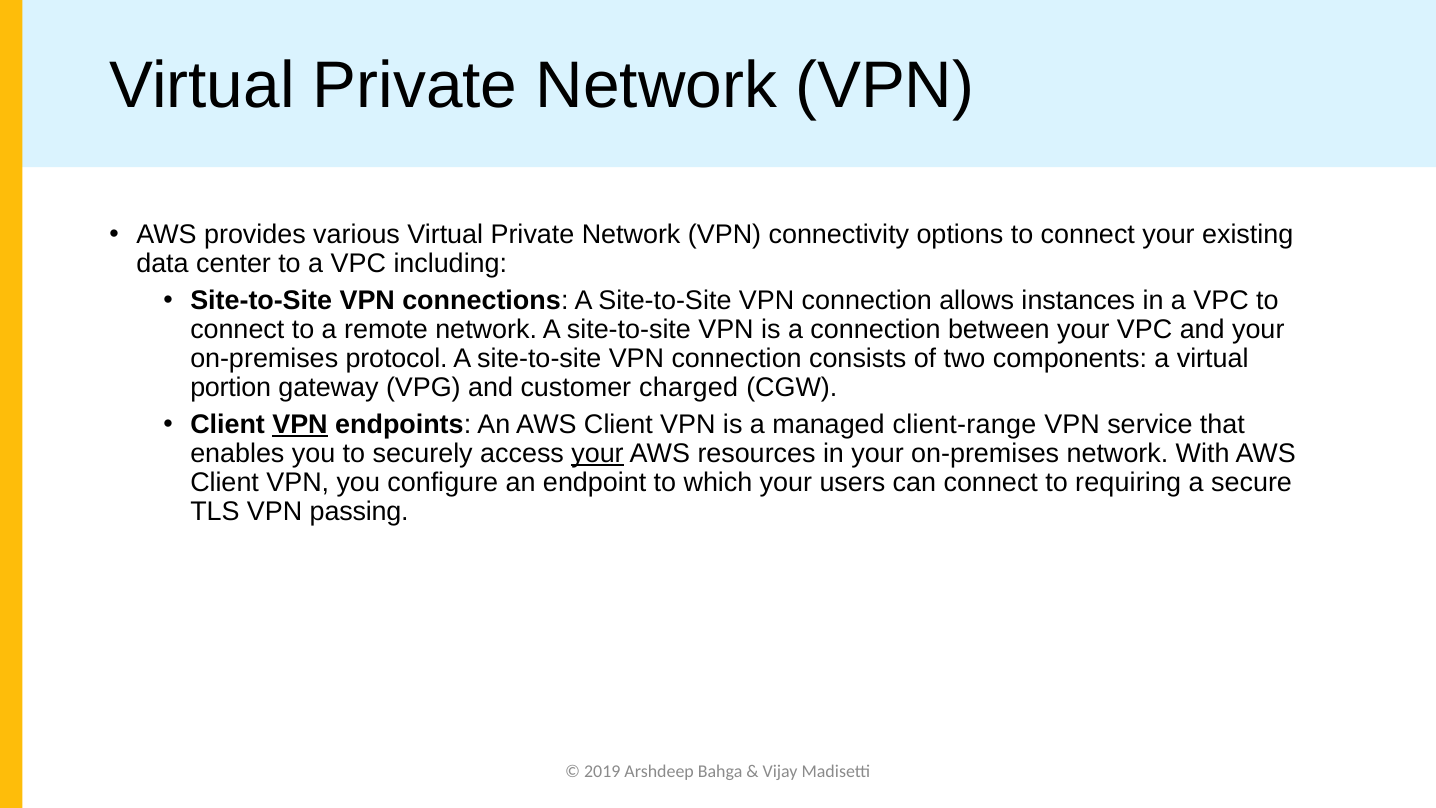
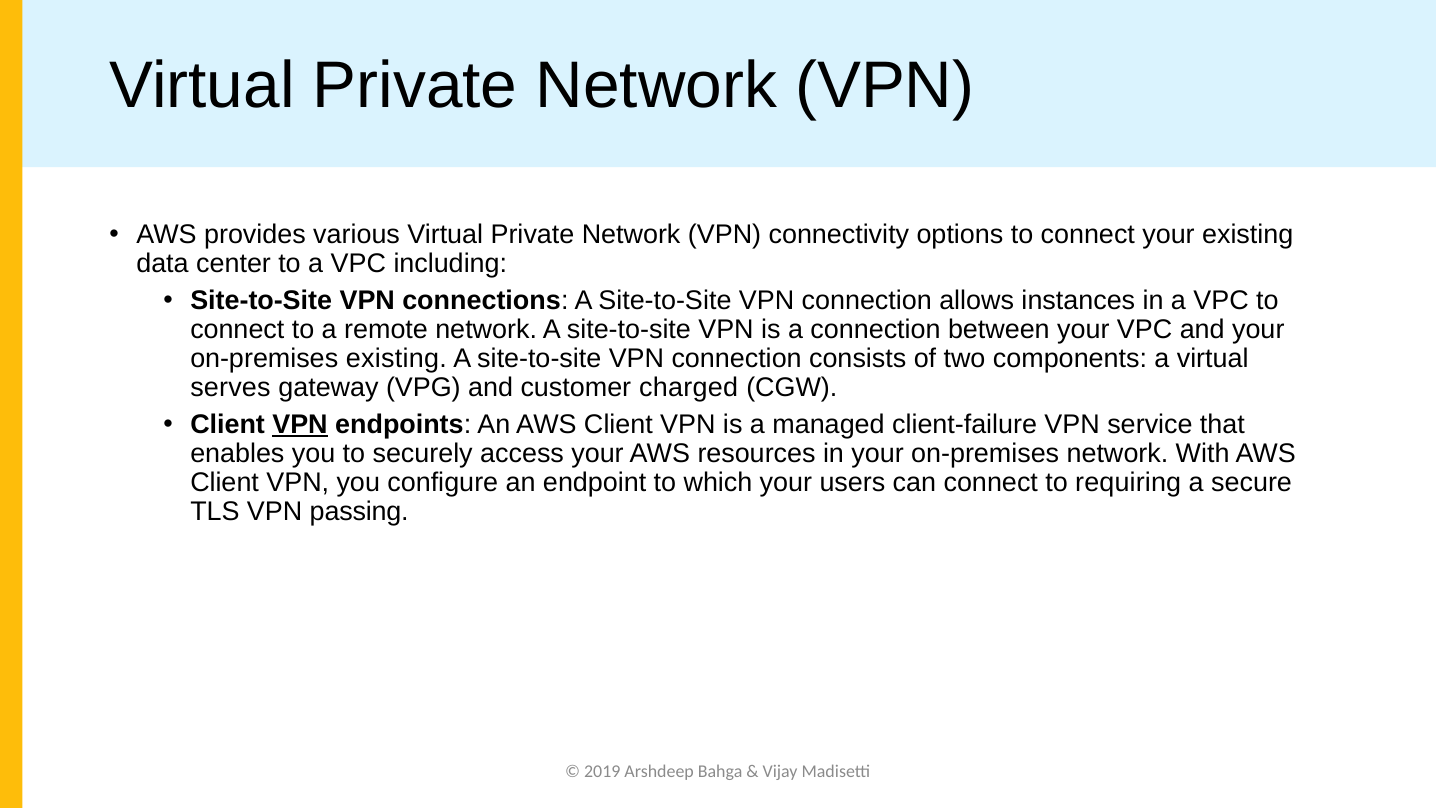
on-premises protocol: protocol -> existing
portion: portion -> serves
client-range: client-range -> client-failure
your at (598, 453) underline: present -> none
